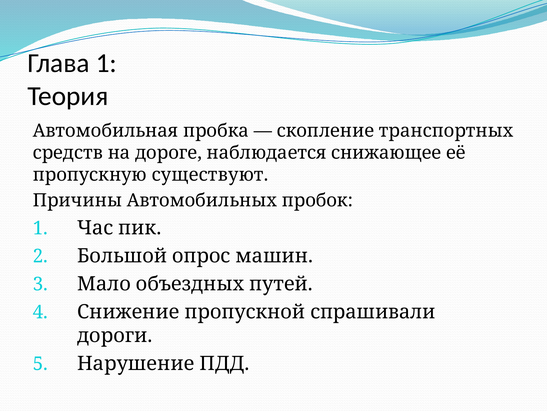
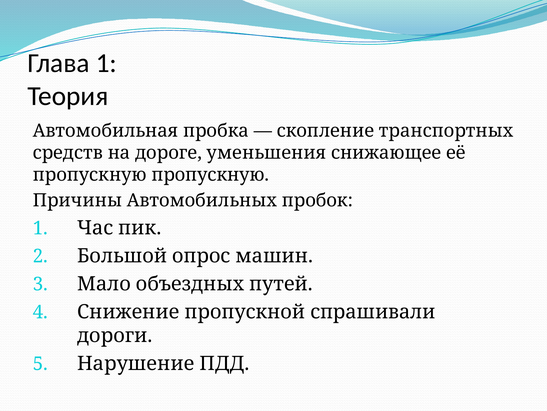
наблюдается: наблюдается -> уменьшения
пропускную существуют: существуют -> пропускную
